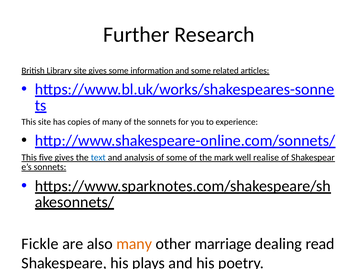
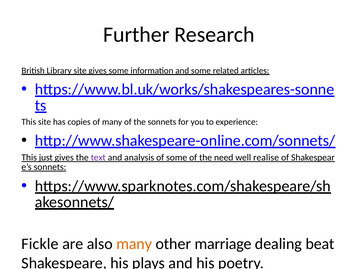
five: five -> just
text colour: blue -> purple
mark: mark -> need
read: read -> beat
